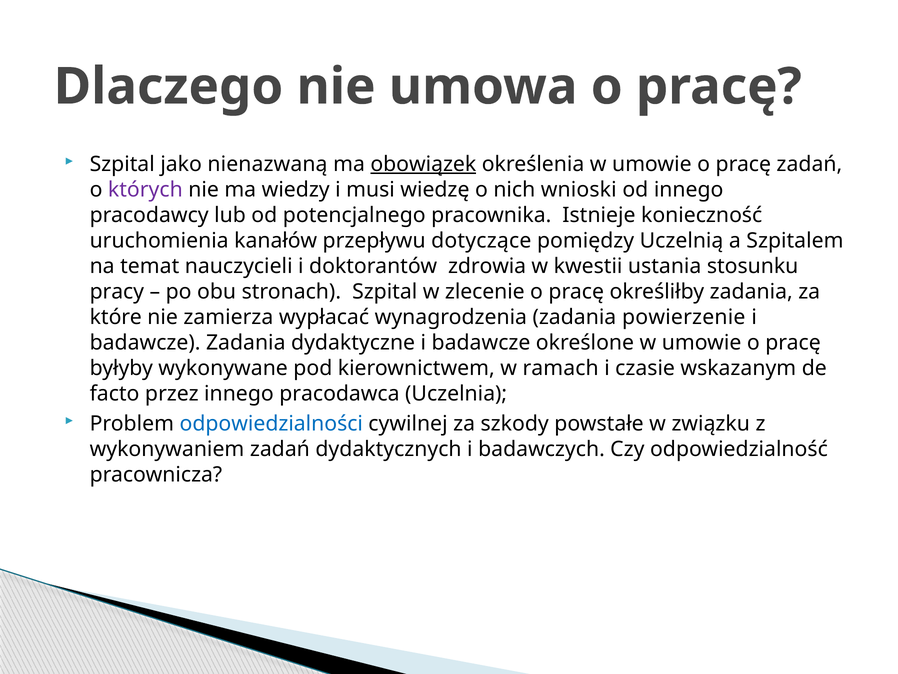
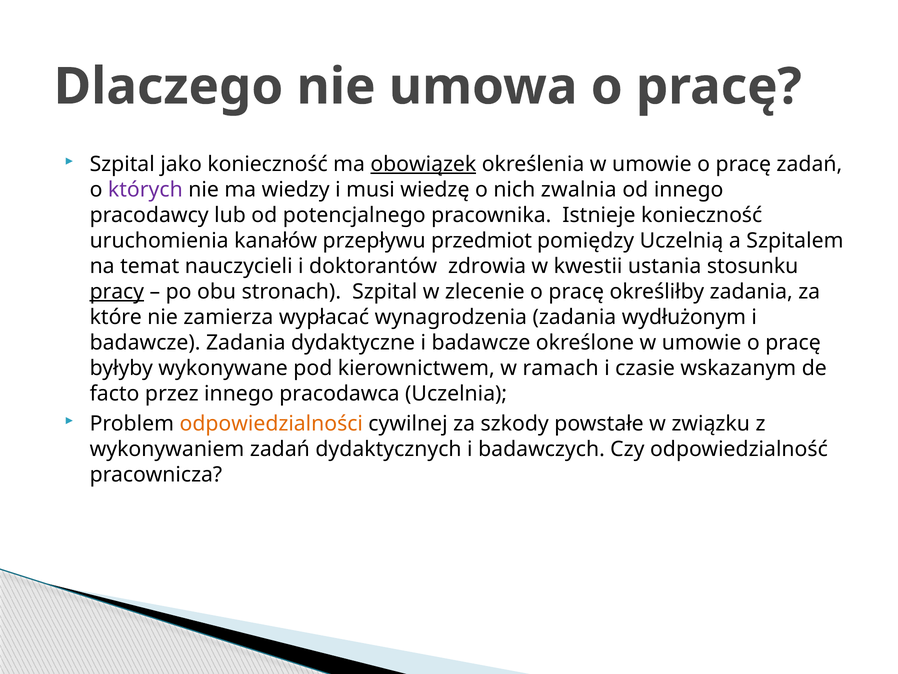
jako nienazwaną: nienazwaną -> konieczność
wnioski: wnioski -> zwalnia
dotyczące: dotyczące -> przedmiot
pracy underline: none -> present
powierzenie: powierzenie -> wydłużonym
odpowiedzialności colour: blue -> orange
